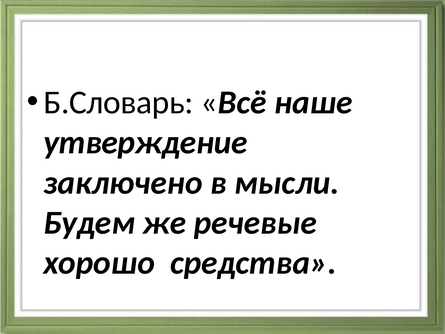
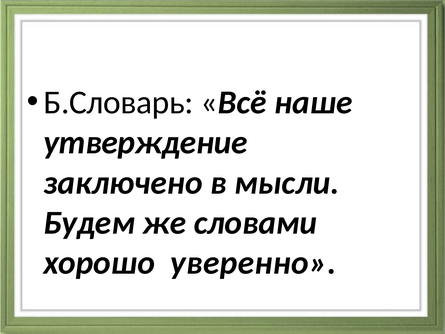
речевые: речевые -> словами
средства: средства -> уверенно
